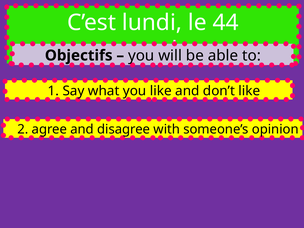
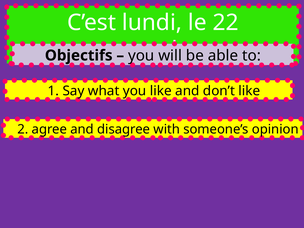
44: 44 -> 22
